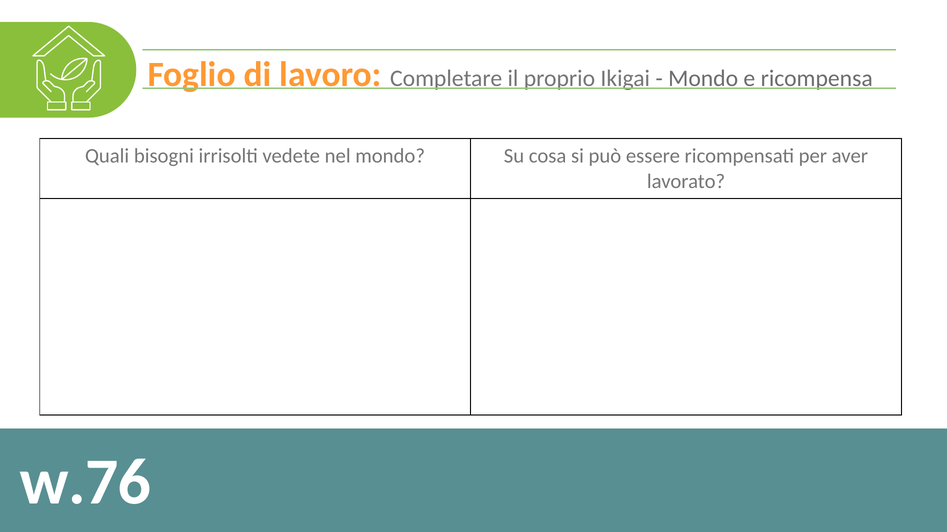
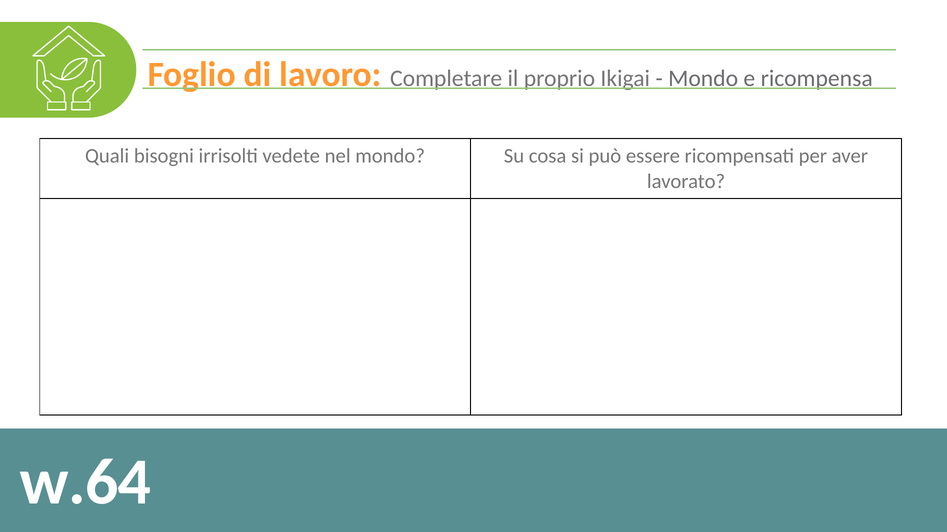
w.76: w.76 -> w.64
